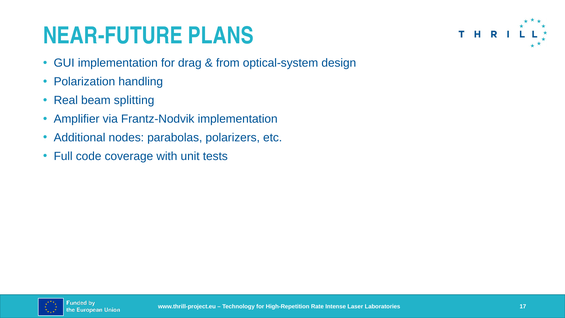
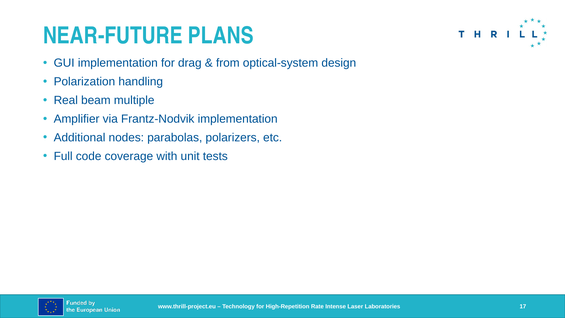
splitting: splitting -> multiple
